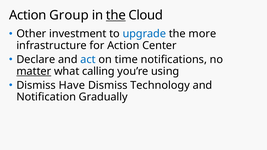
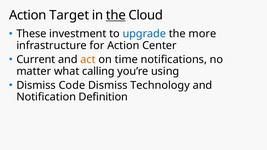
Group: Group -> Target
Other: Other -> These
Declare: Declare -> Current
act colour: blue -> orange
matter underline: present -> none
Have: Have -> Code
Gradually: Gradually -> Definition
